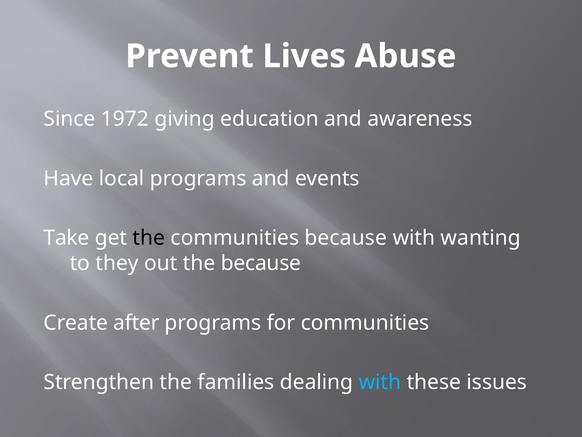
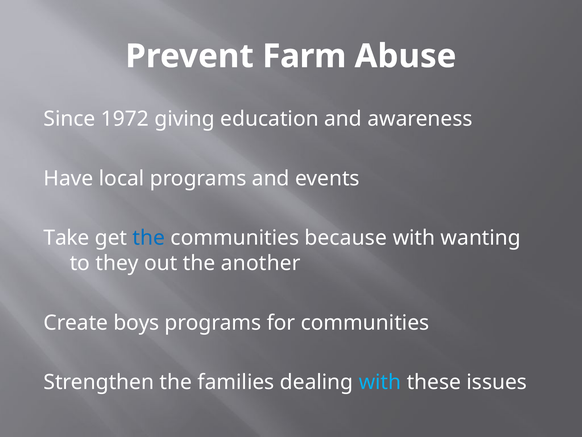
Lives: Lives -> Farm
the at (149, 238) colour: black -> blue
the because: because -> another
after: after -> boys
